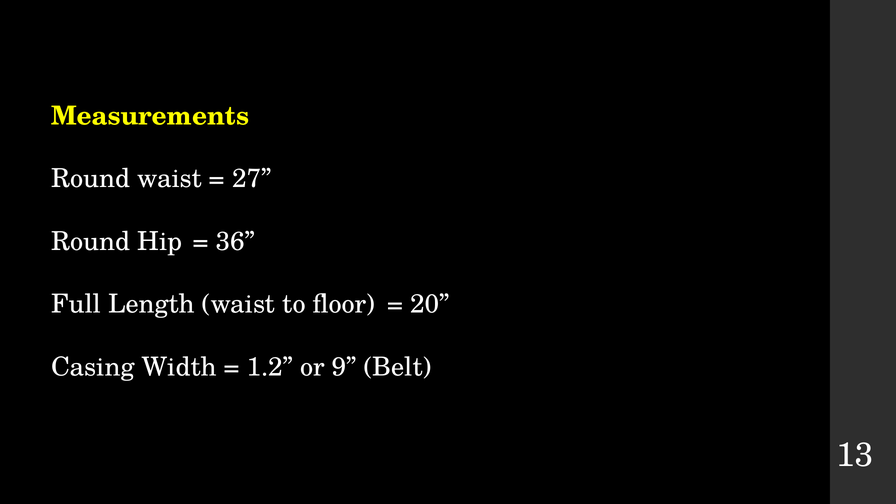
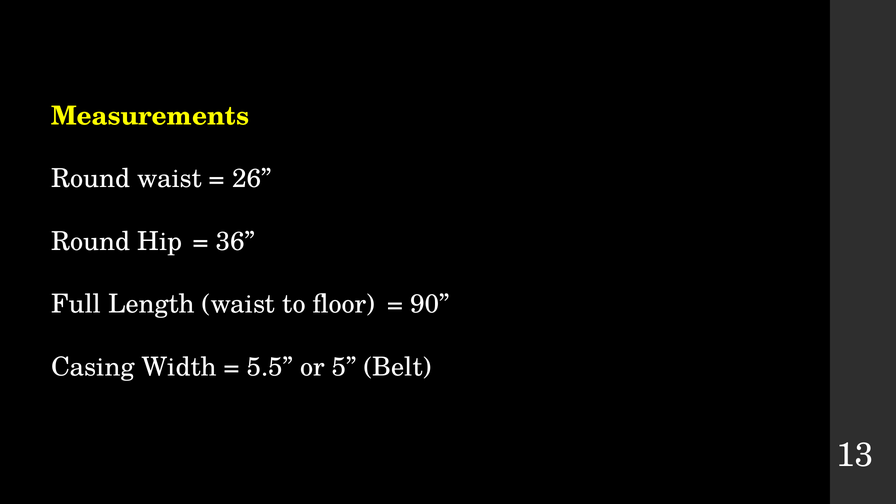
27: 27 -> 26
20: 20 -> 90
1.2: 1.2 -> 5.5
9: 9 -> 5
